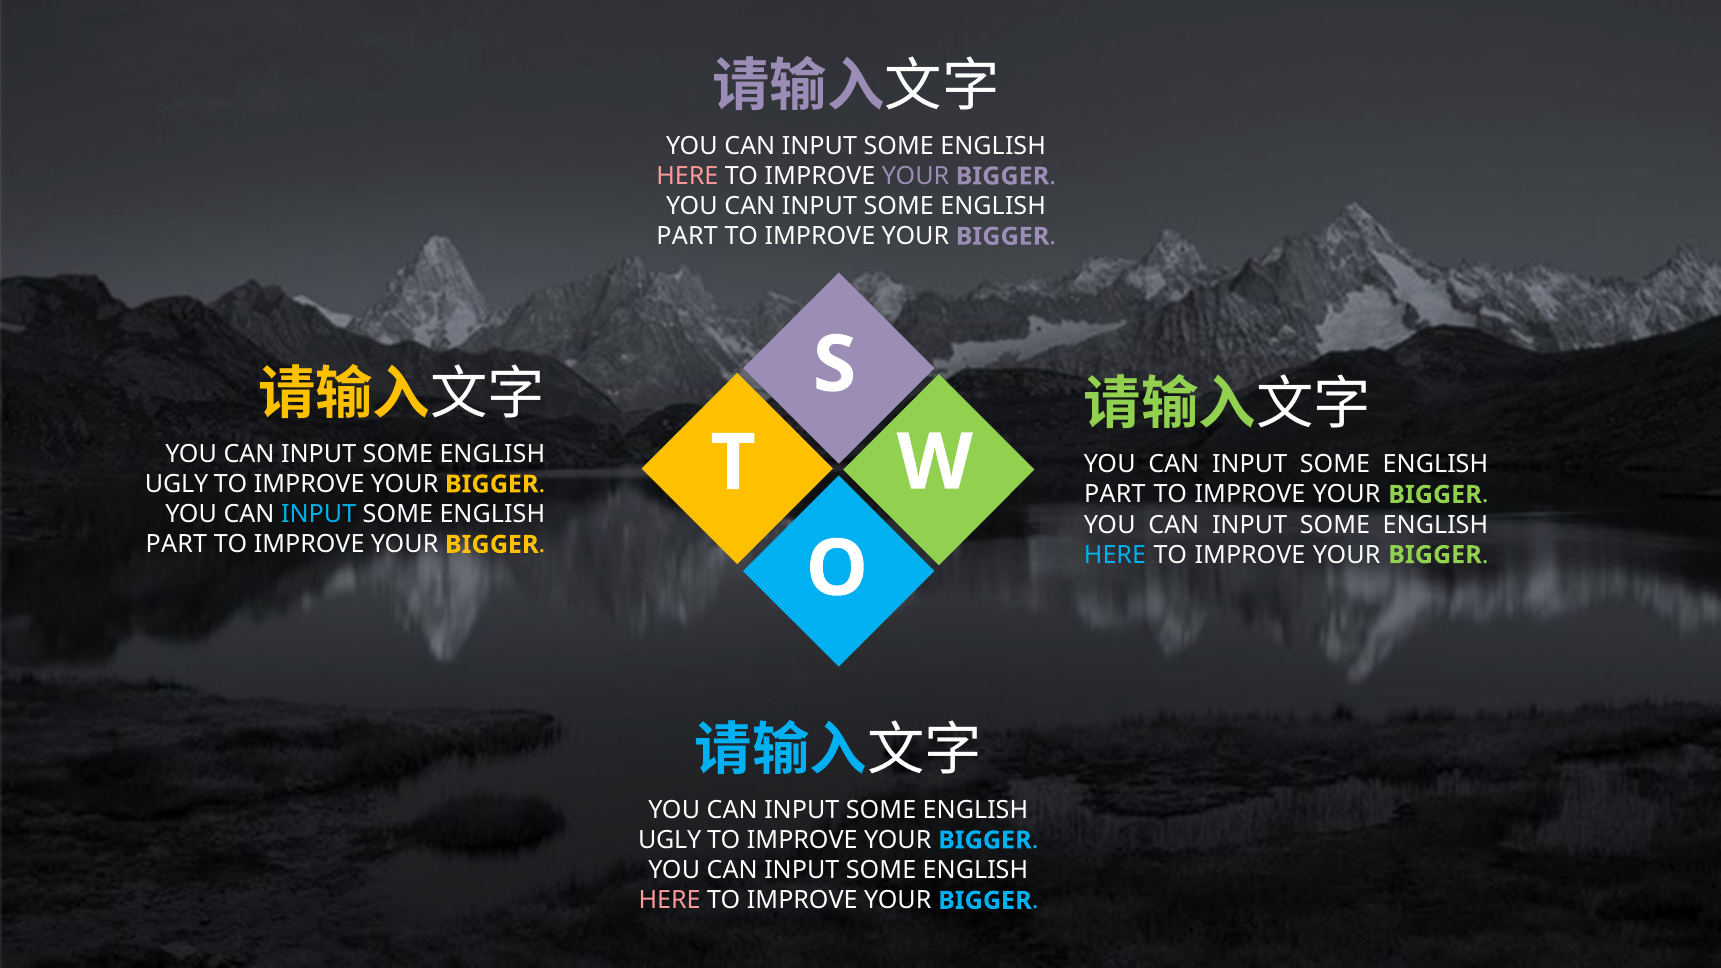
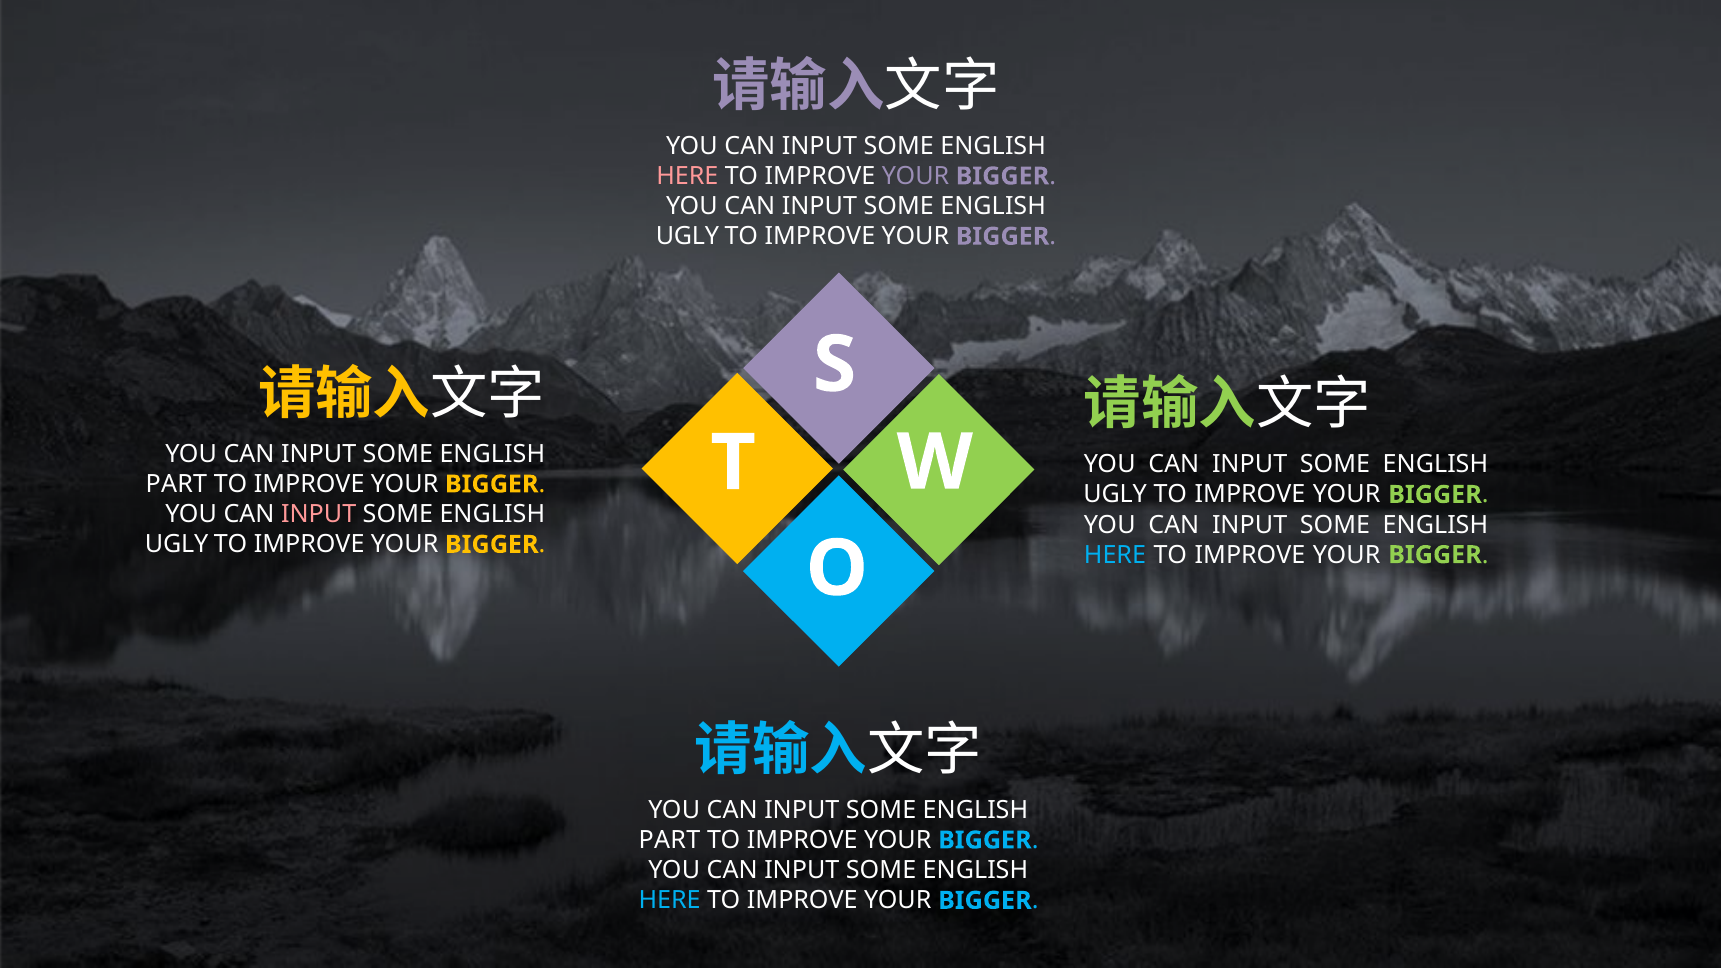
PART at (687, 236): PART -> UGLY
UGLY at (177, 484): UGLY -> PART
PART at (1115, 495): PART -> UGLY
INPUT at (319, 514) colour: light blue -> pink
PART at (176, 544): PART -> UGLY
UGLY at (670, 840): UGLY -> PART
HERE at (670, 901) colour: pink -> light blue
